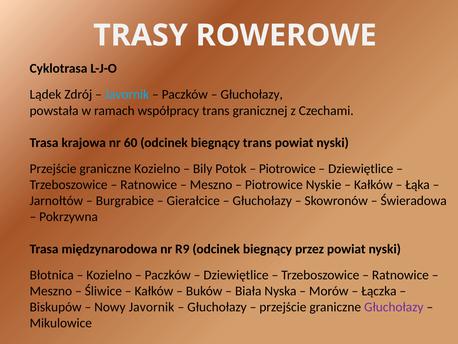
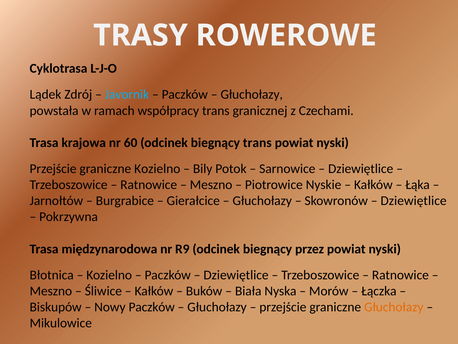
Piotrowice at (287, 168): Piotrowice -> Sarnowice
Świeradowa at (414, 201): Świeradowa -> Dziewiętlice
Nowy Javornik: Javornik -> Paczków
Głuchołazy at (394, 307) colour: purple -> orange
